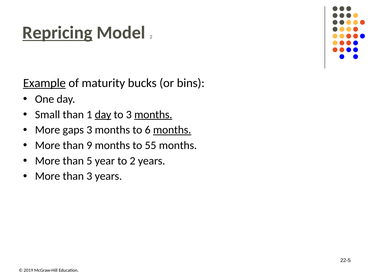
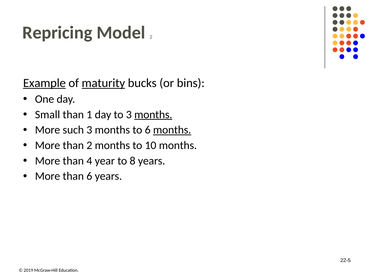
Repricing underline: present -> none
maturity underline: none -> present
day at (103, 114) underline: present -> none
gaps: gaps -> such
than 9: 9 -> 2
55: 55 -> 10
5: 5 -> 4
to 2: 2 -> 8
than 3: 3 -> 6
